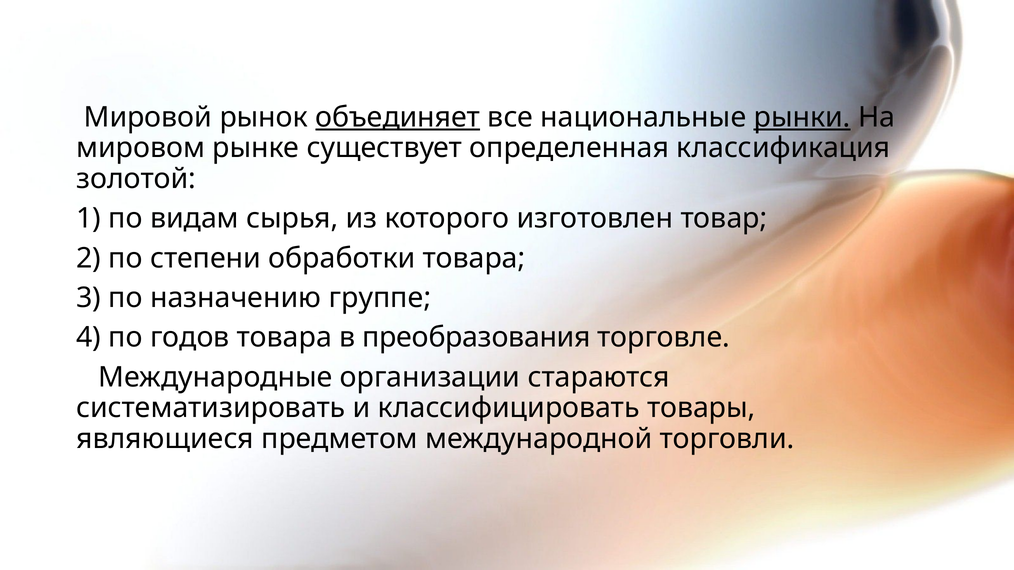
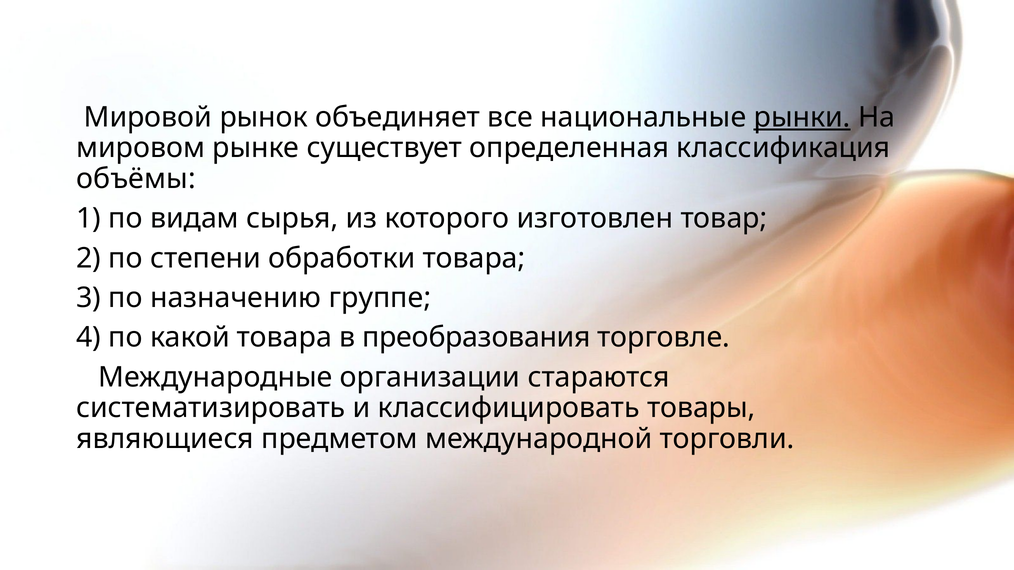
объединяет underline: present -> none
золотой: золотой -> объёмы
годов: годов -> какой
